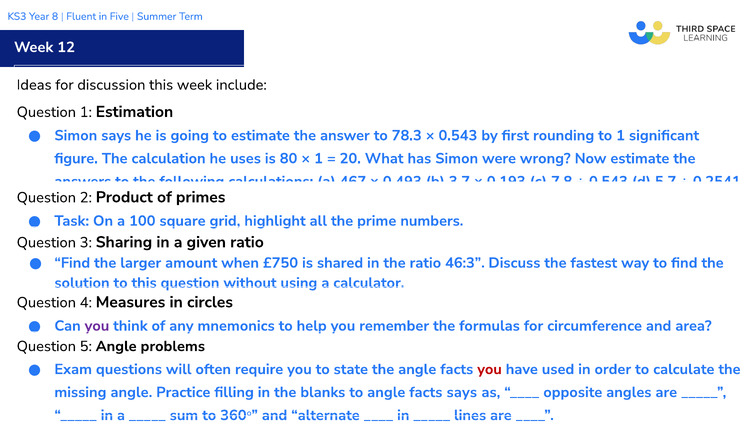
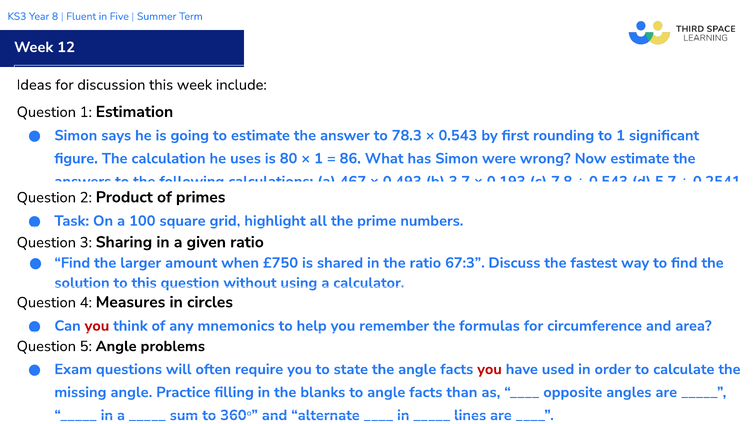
20: 20 -> 86
46:3: 46:3 -> 67:3
you at (97, 326) colour: purple -> red
facts says: says -> than
